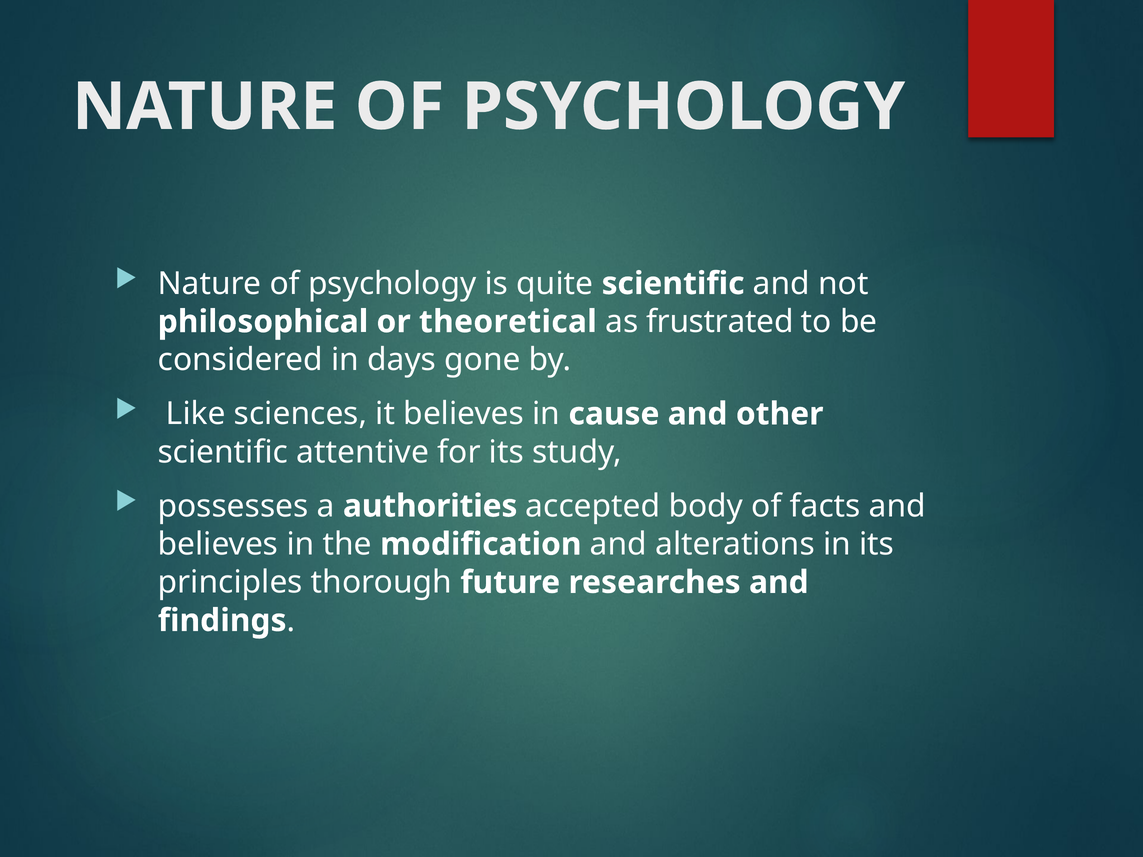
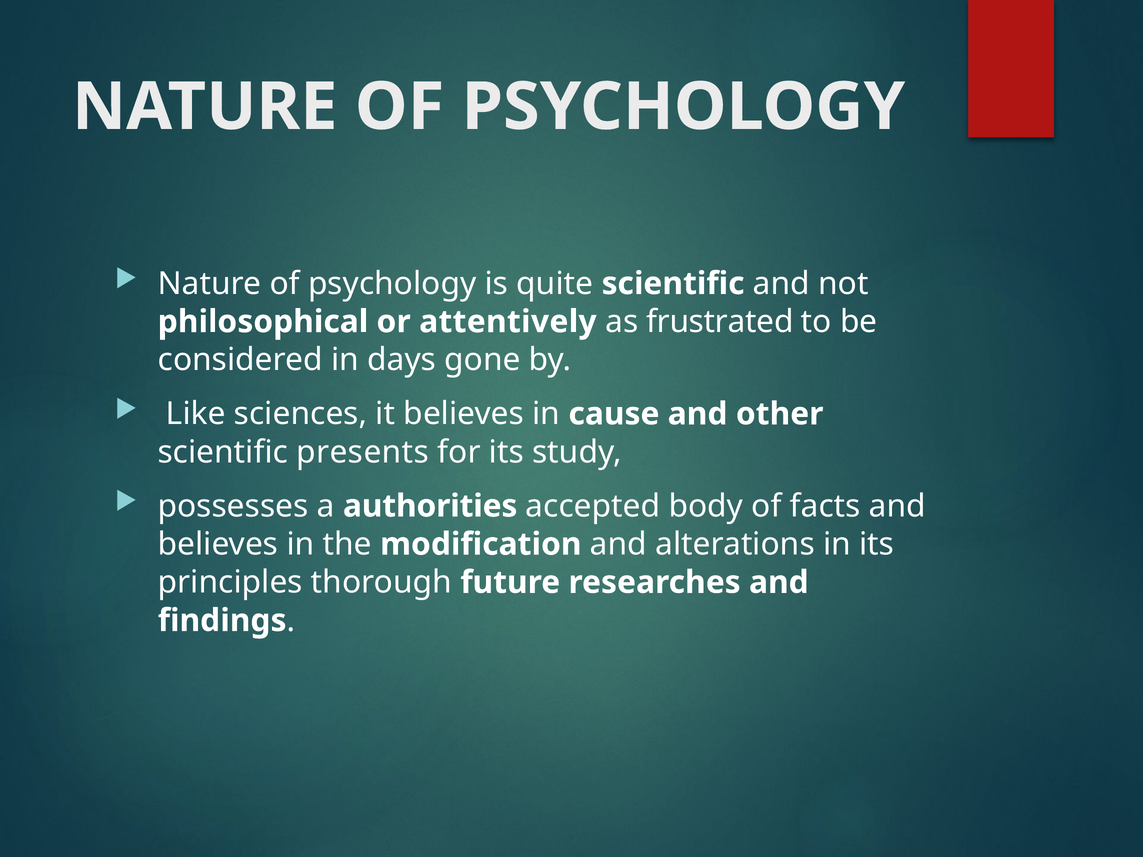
theoretical: theoretical -> attentively
attentive: attentive -> presents
